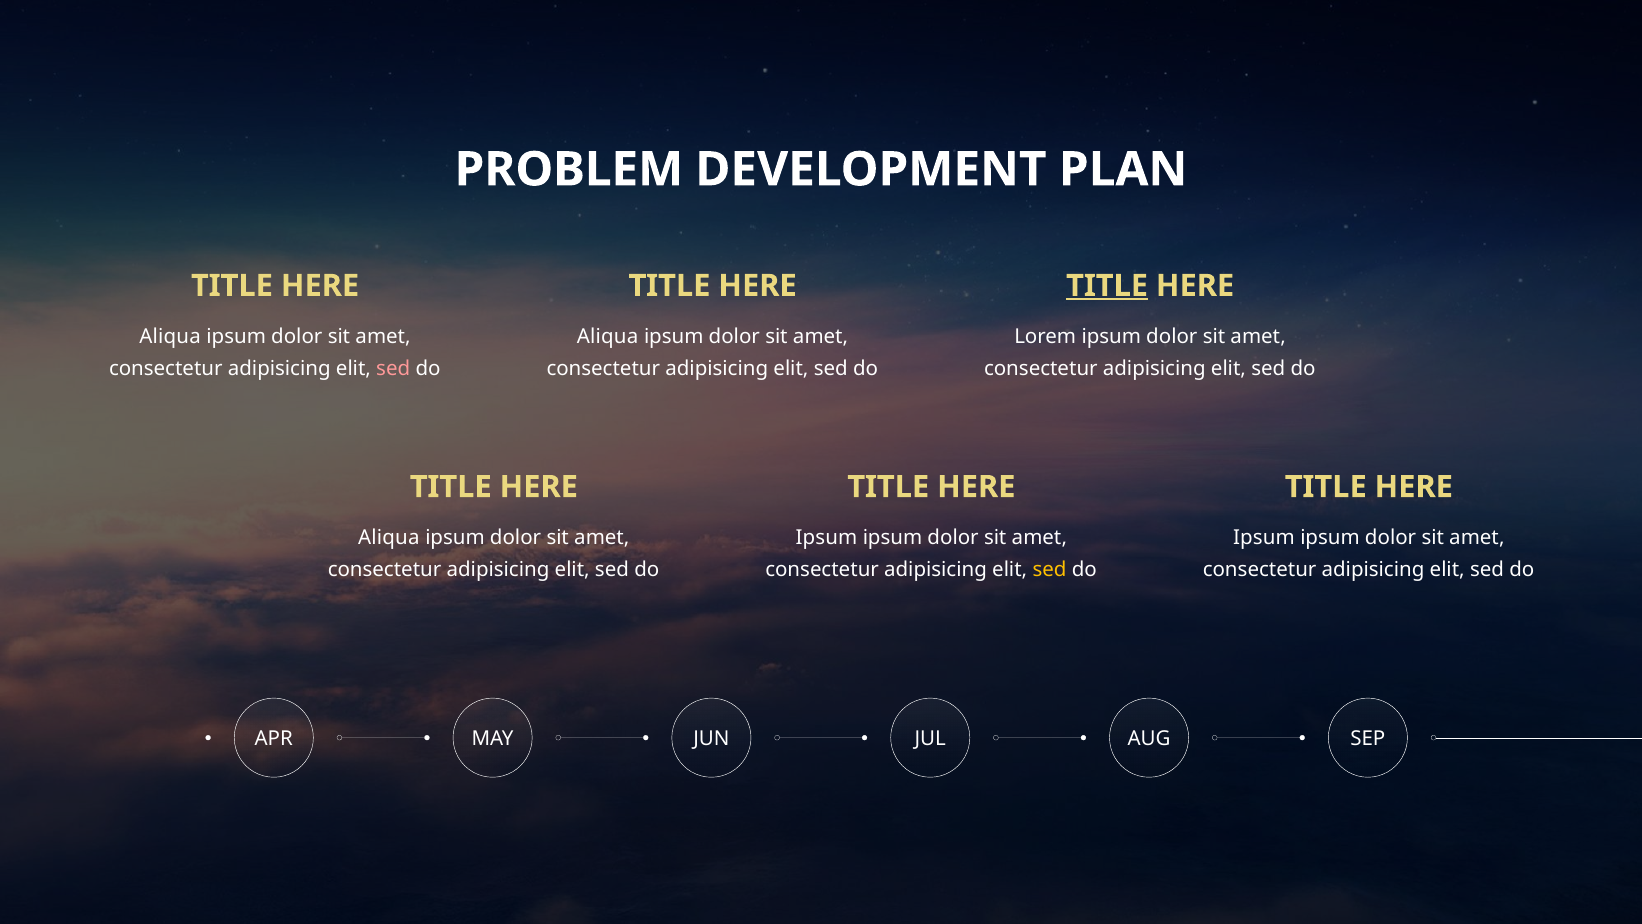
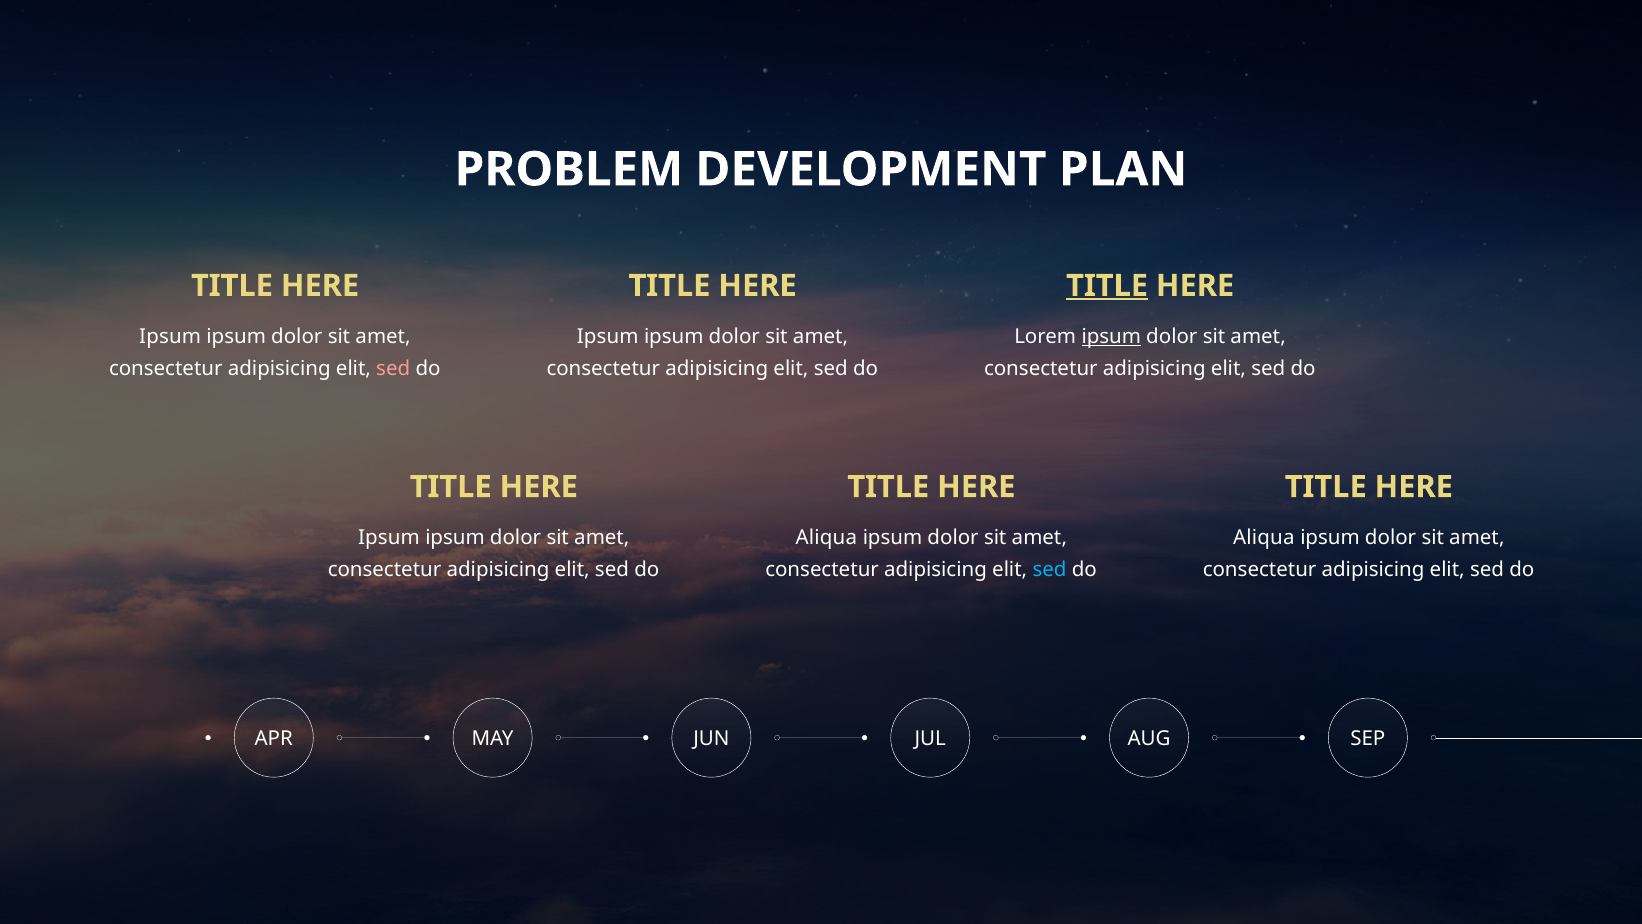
Aliqua at (170, 336): Aliqua -> Ipsum
Aliqua at (608, 336): Aliqua -> Ipsum
ipsum at (1111, 336) underline: none -> present
Aliqua at (389, 537): Aliqua -> Ipsum
Ipsum at (826, 537): Ipsum -> Aliqua
Ipsum at (1264, 537): Ipsum -> Aliqua
sed at (1050, 569) colour: yellow -> light blue
